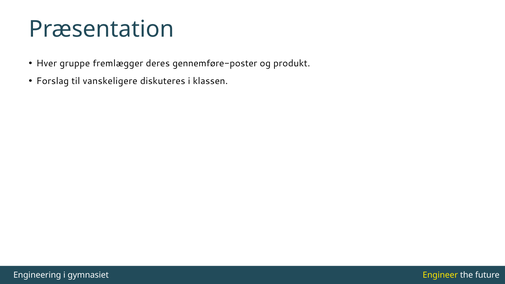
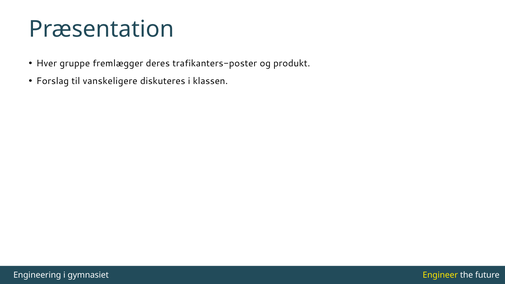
gennemføre-poster: gennemføre-poster -> trafikanters-poster
